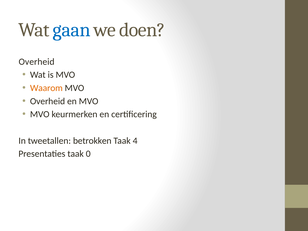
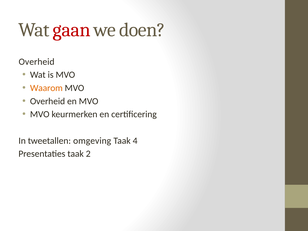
gaan colour: blue -> red
betrokken: betrokken -> omgeving
0: 0 -> 2
